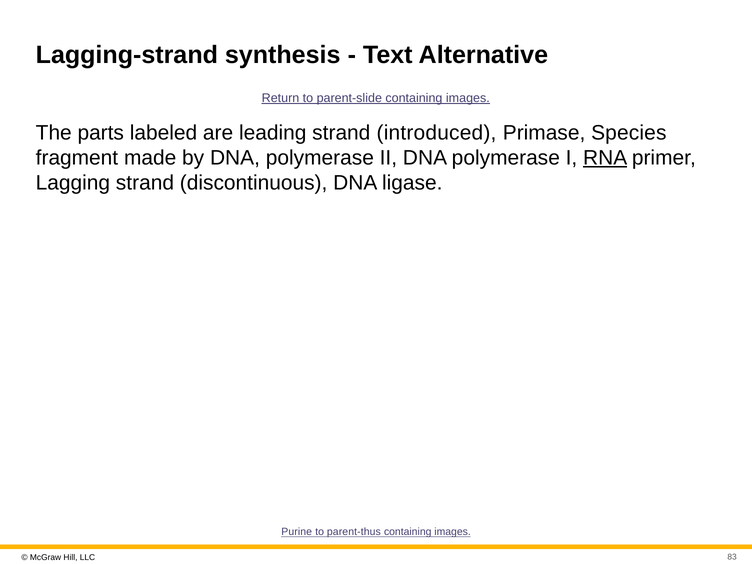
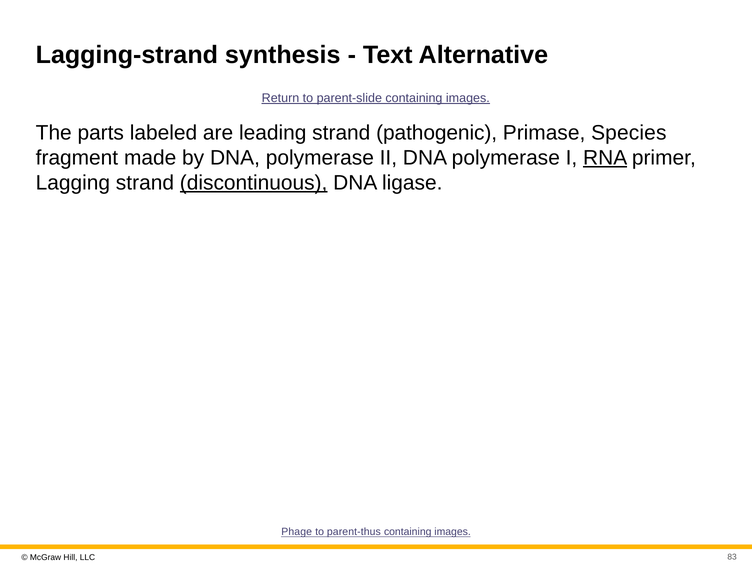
introduced: introduced -> pathogenic
discontinuous underline: none -> present
Purine: Purine -> Phage
